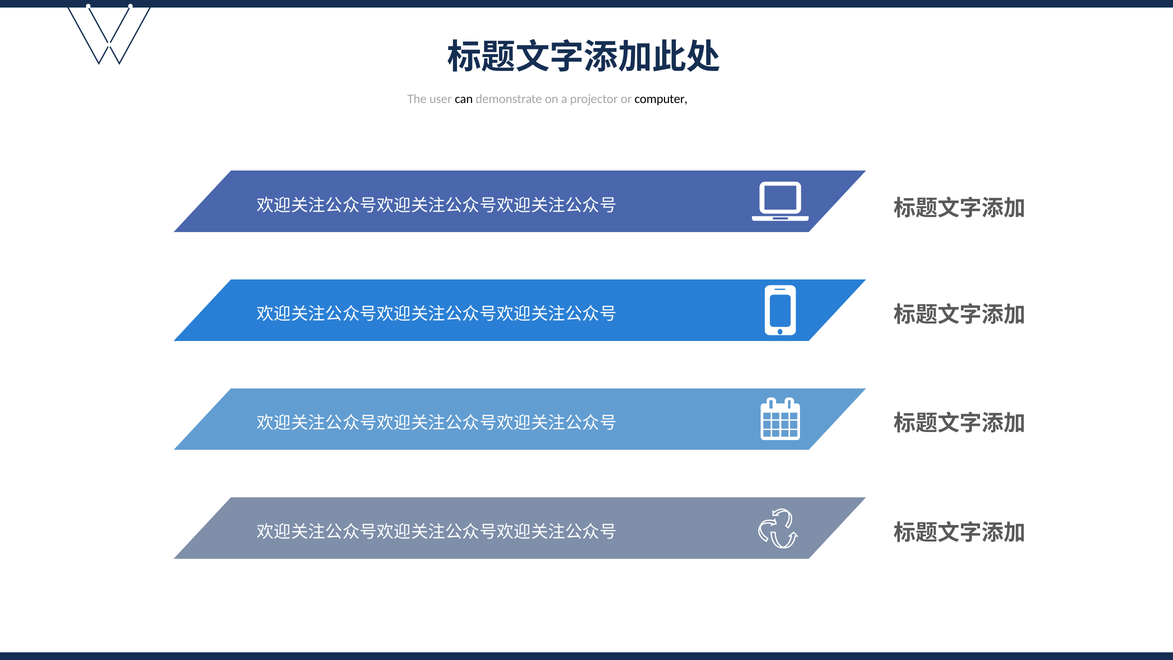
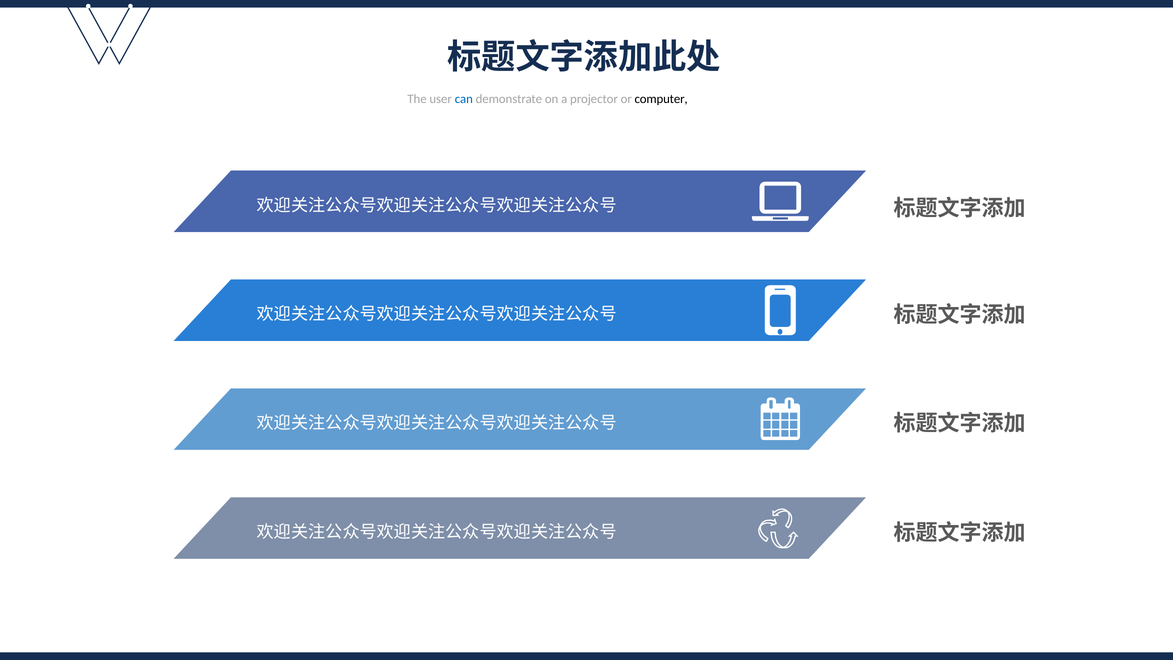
can colour: black -> blue
